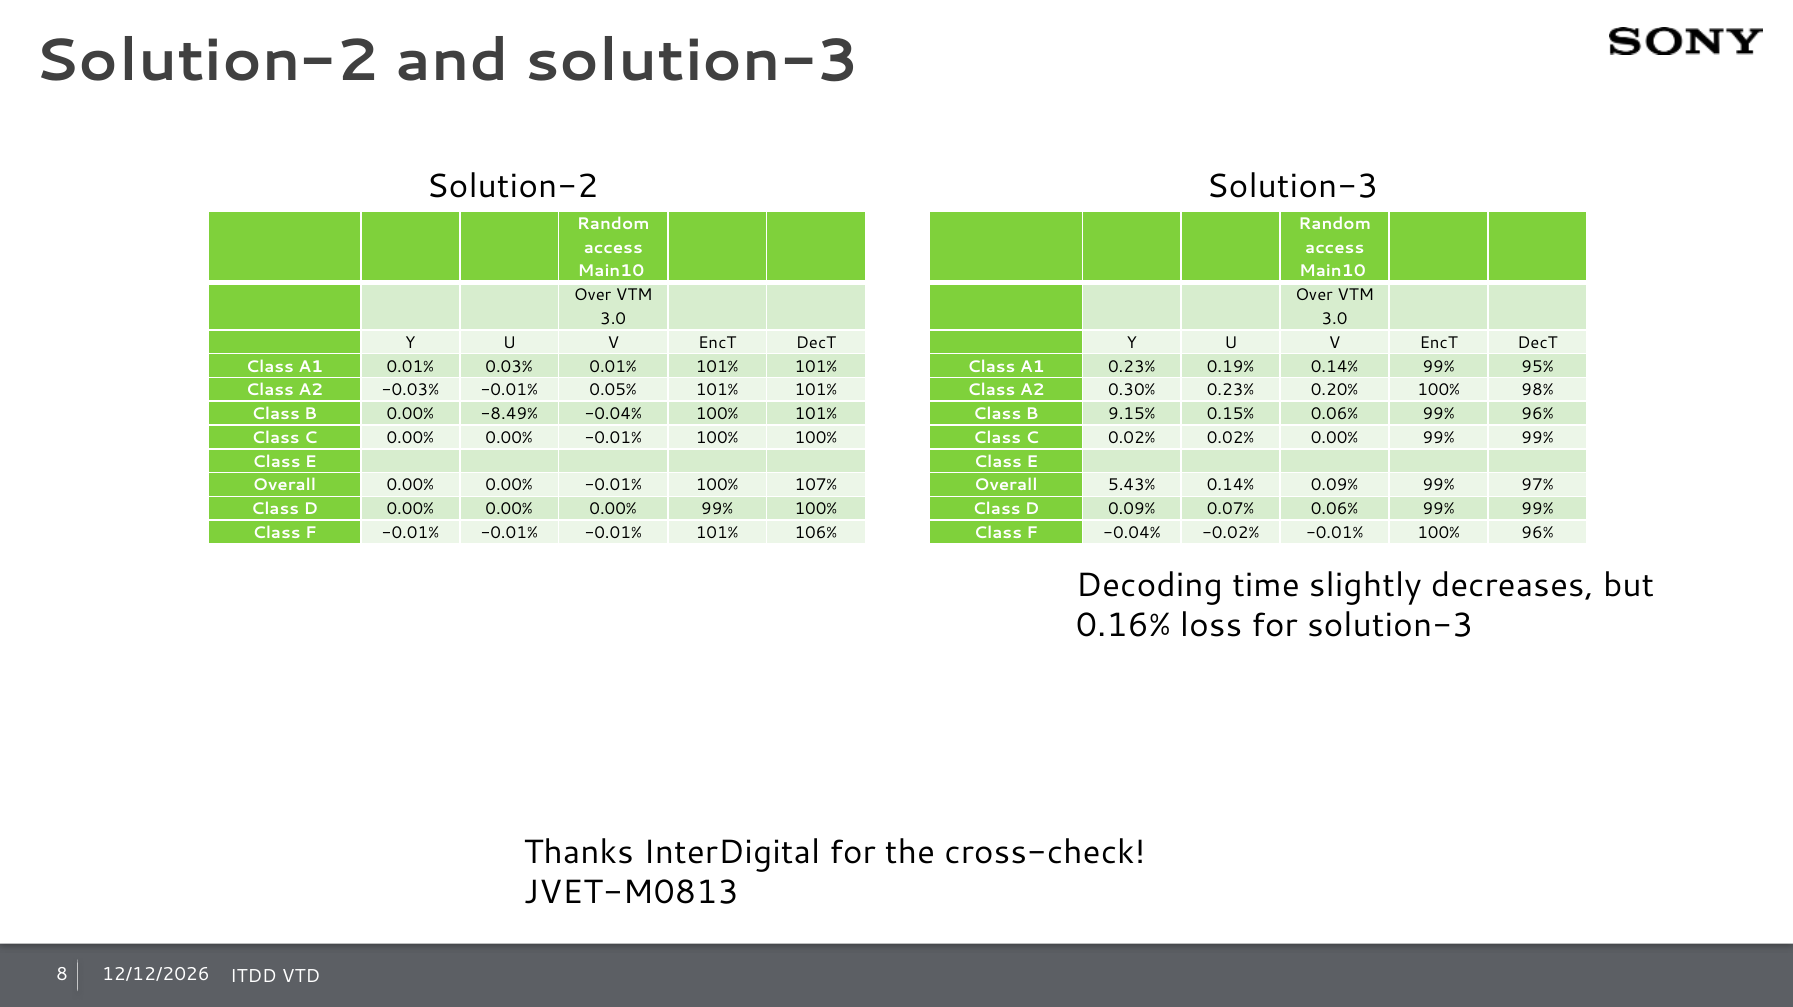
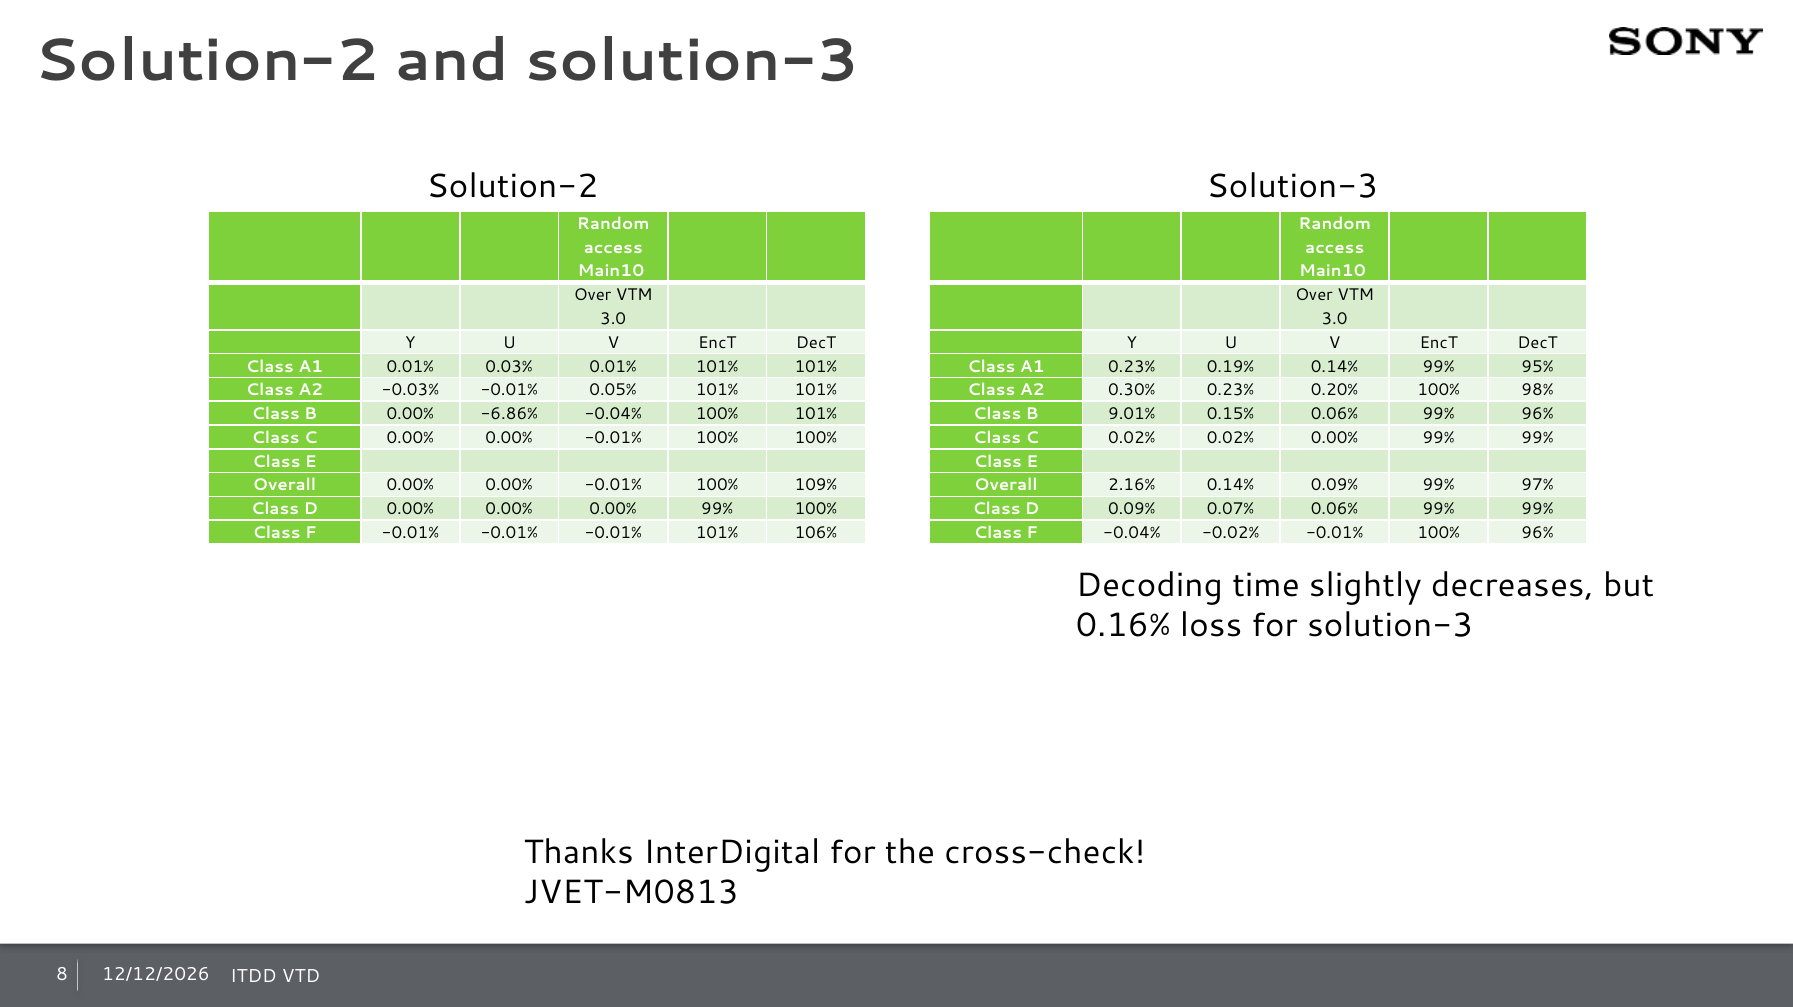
-8.49%: -8.49% -> -6.86%
9.15%: 9.15% -> 9.01%
107%: 107% -> 109%
5.43%: 5.43% -> 2.16%
